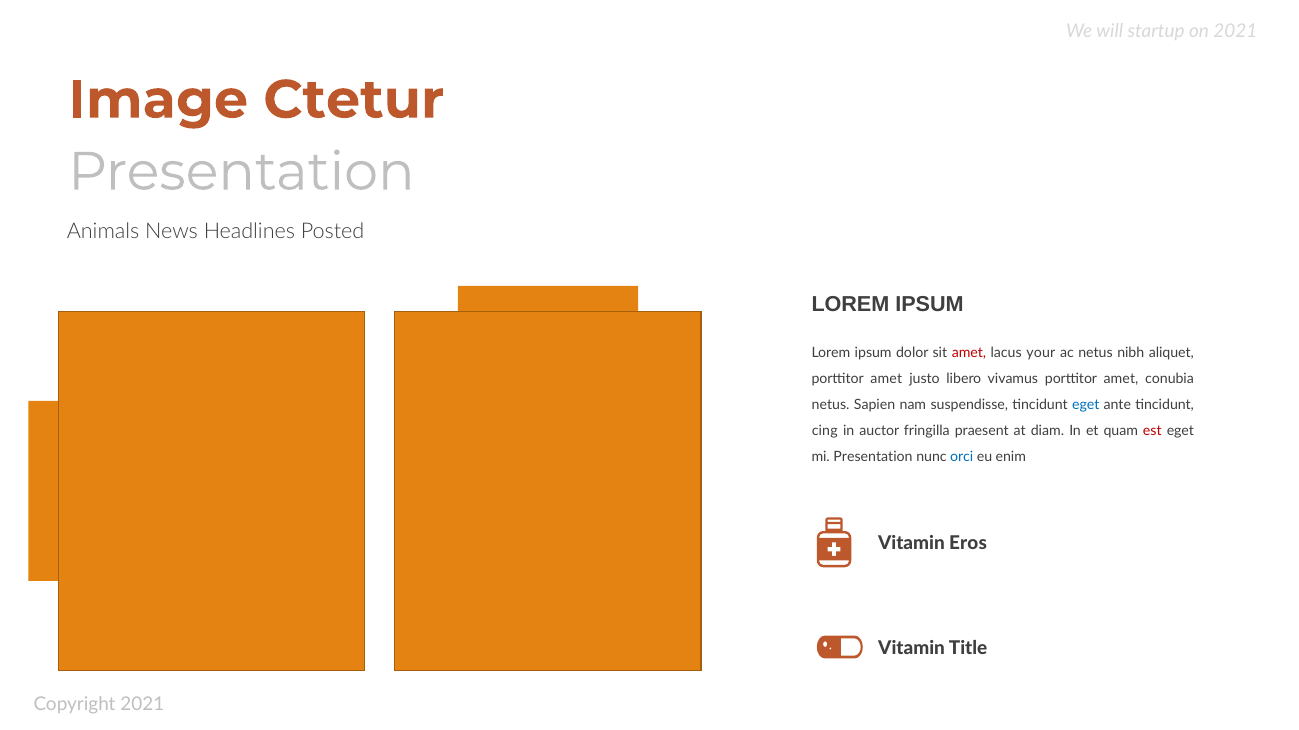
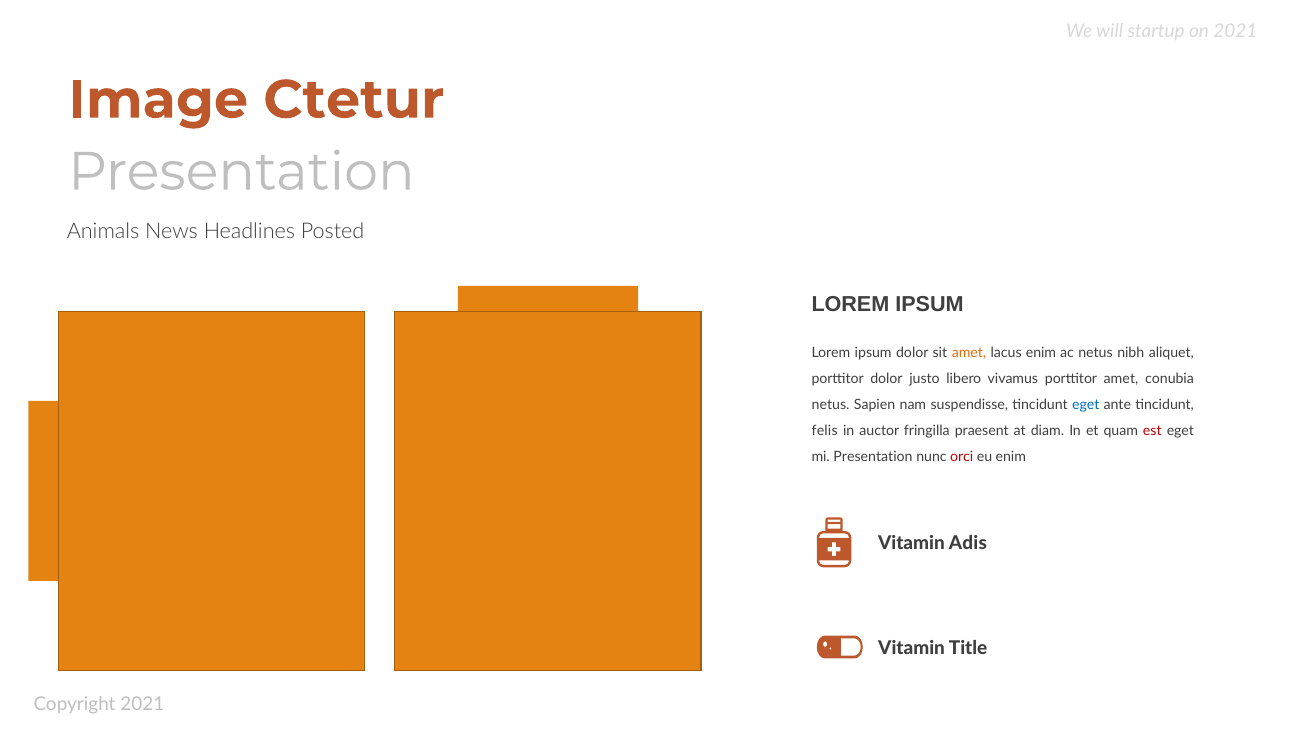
amet at (969, 354) colour: red -> orange
lacus your: your -> enim
amet at (886, 379): amet -> dolor
cing: cing -> felis
orci colour: blue -> red
Eros: Eros -> Adis
